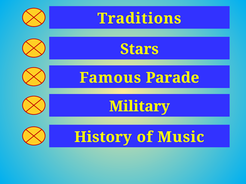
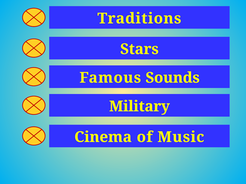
Parade: Parade -> Sounds
History: History -> Cinema
